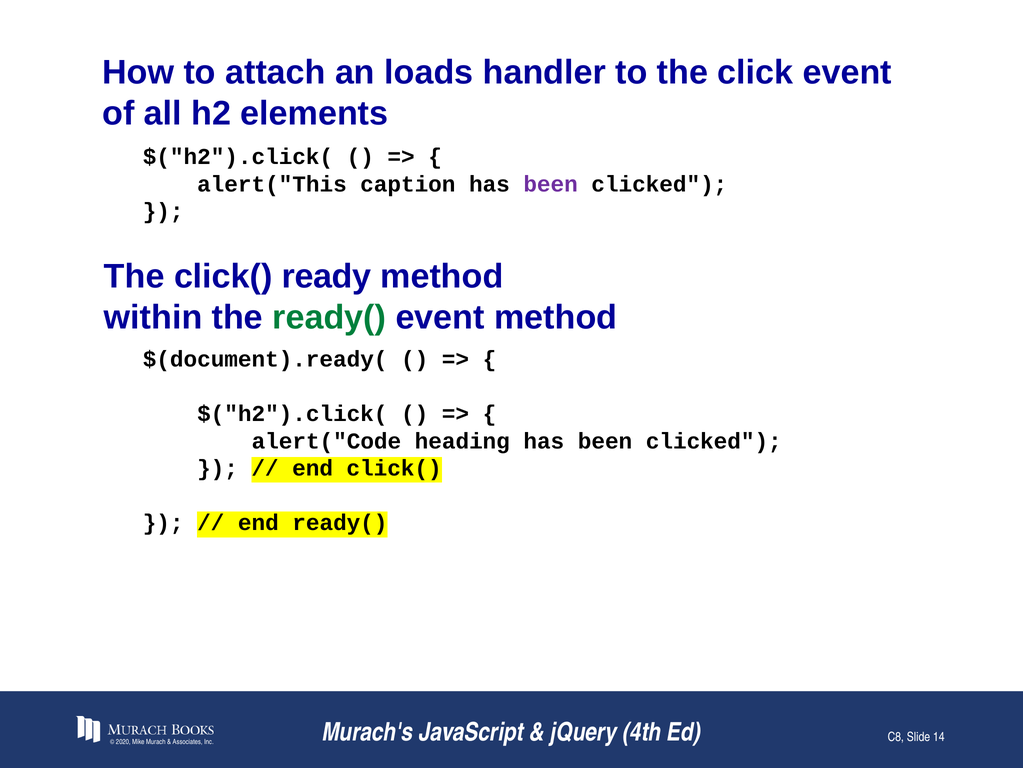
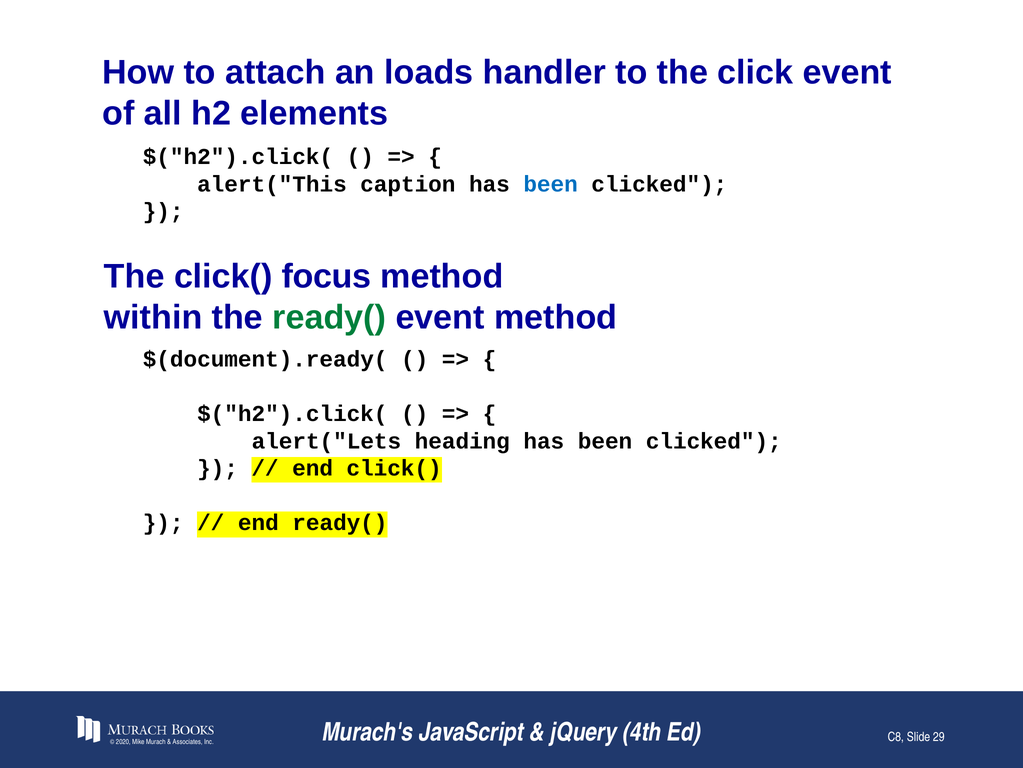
been at (551, 184) colour: purple -> blue
ready: ready -> focus
alert("Code: alert("Code -> alert("Lets
14: 14 -> 29
